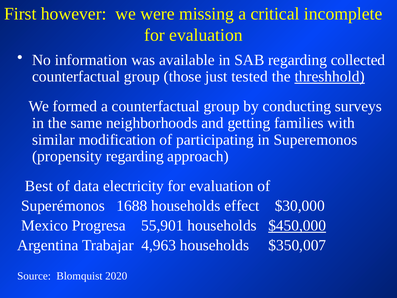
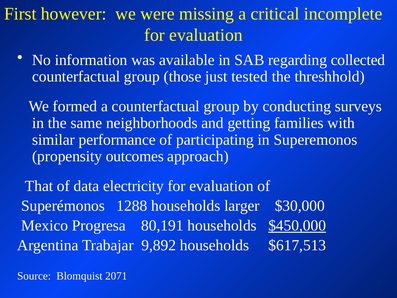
threshhold underline: present -> none
modification: modification -> performance
propensity regarding: regarding -> outcomes
Best: Best -> That
1688: 1688 -> 1288
effect: effect -> larger
55,901: 55,901 -> 80,191
4,963: 4,963 -> 9,892
$350,007: $350,007 -> $617,513
2020: 2020 -> 2071
